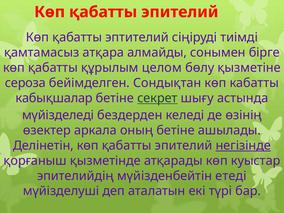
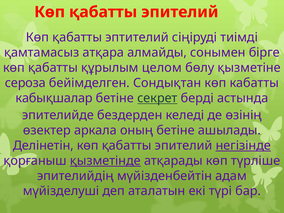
шығу: шығу -> берді
мүйізделеді: мүйізделеді -> эпителийде
қызметінде underline: none -> present
куыстар: куыстар -> түрліше
етеді: етеді -> адам
